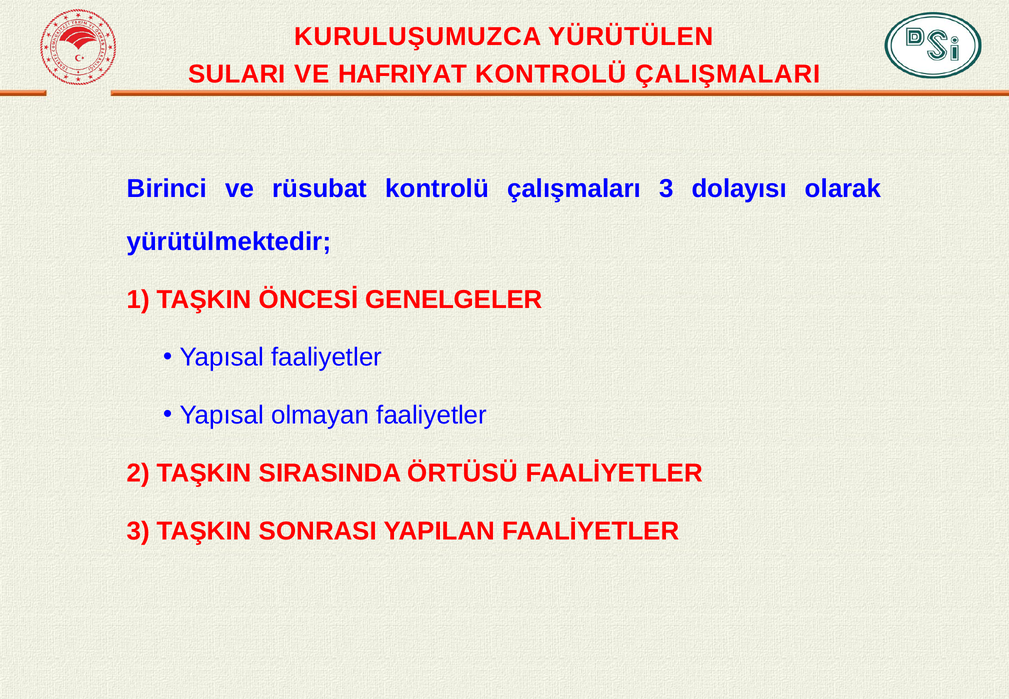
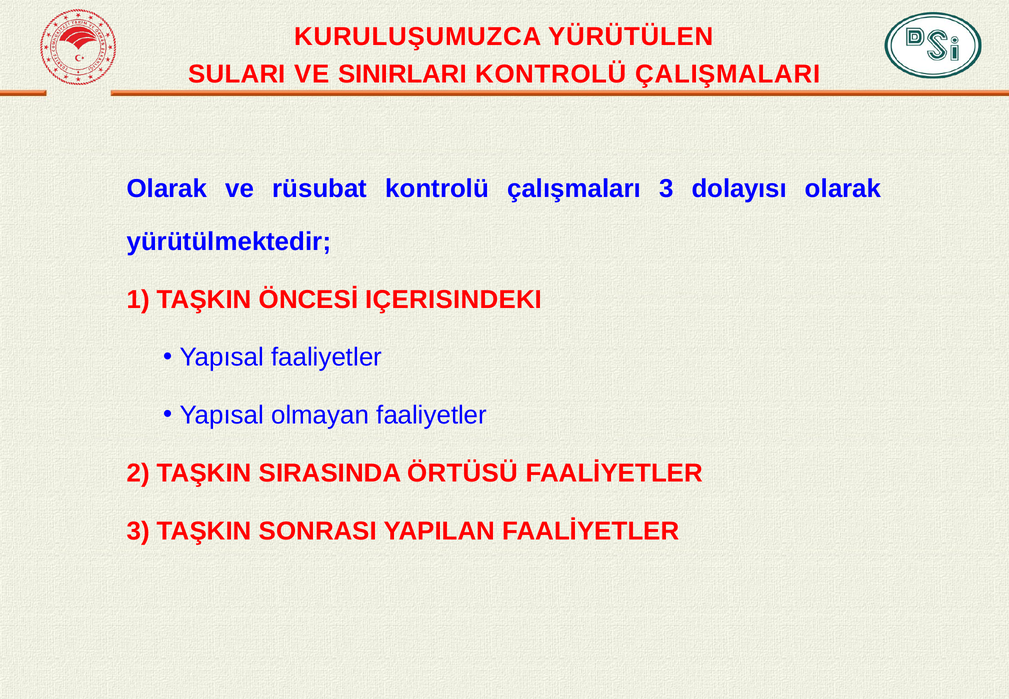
HAFRIYAT: HAFRIYAT -> SINIRLARI
Birinci at (167, 189): Birinci -> Olarak
GENELGELER: GENELGELER -> IÇERISINDEKI
